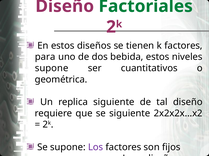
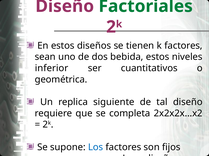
para: para -> sean
supone at (52, 68): supone -> inferior
se siguiente: siguiente -> completa
Los at (96, 147) colour: purple -> blue
